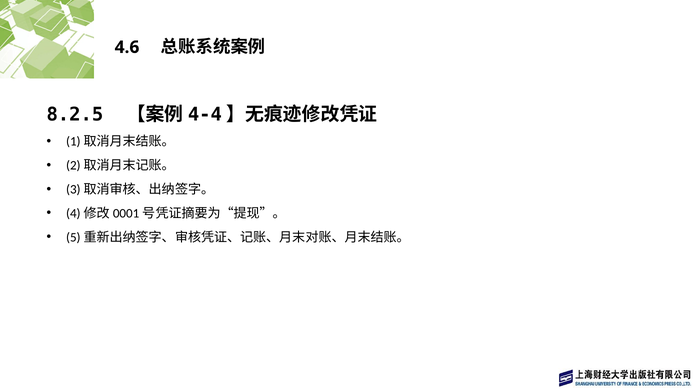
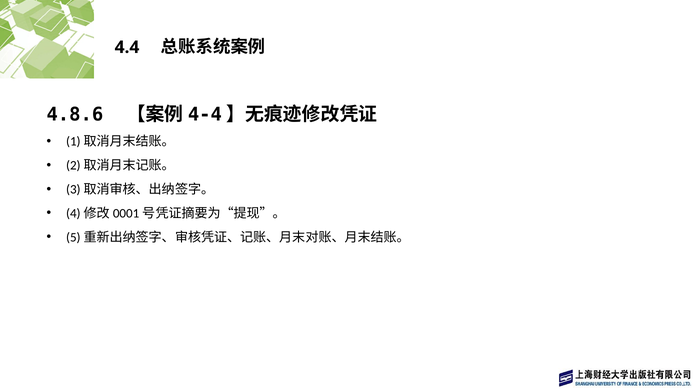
4.6: 4.6 -> 4.4
8.2.5: 8.2.5 -> 4.8.6
